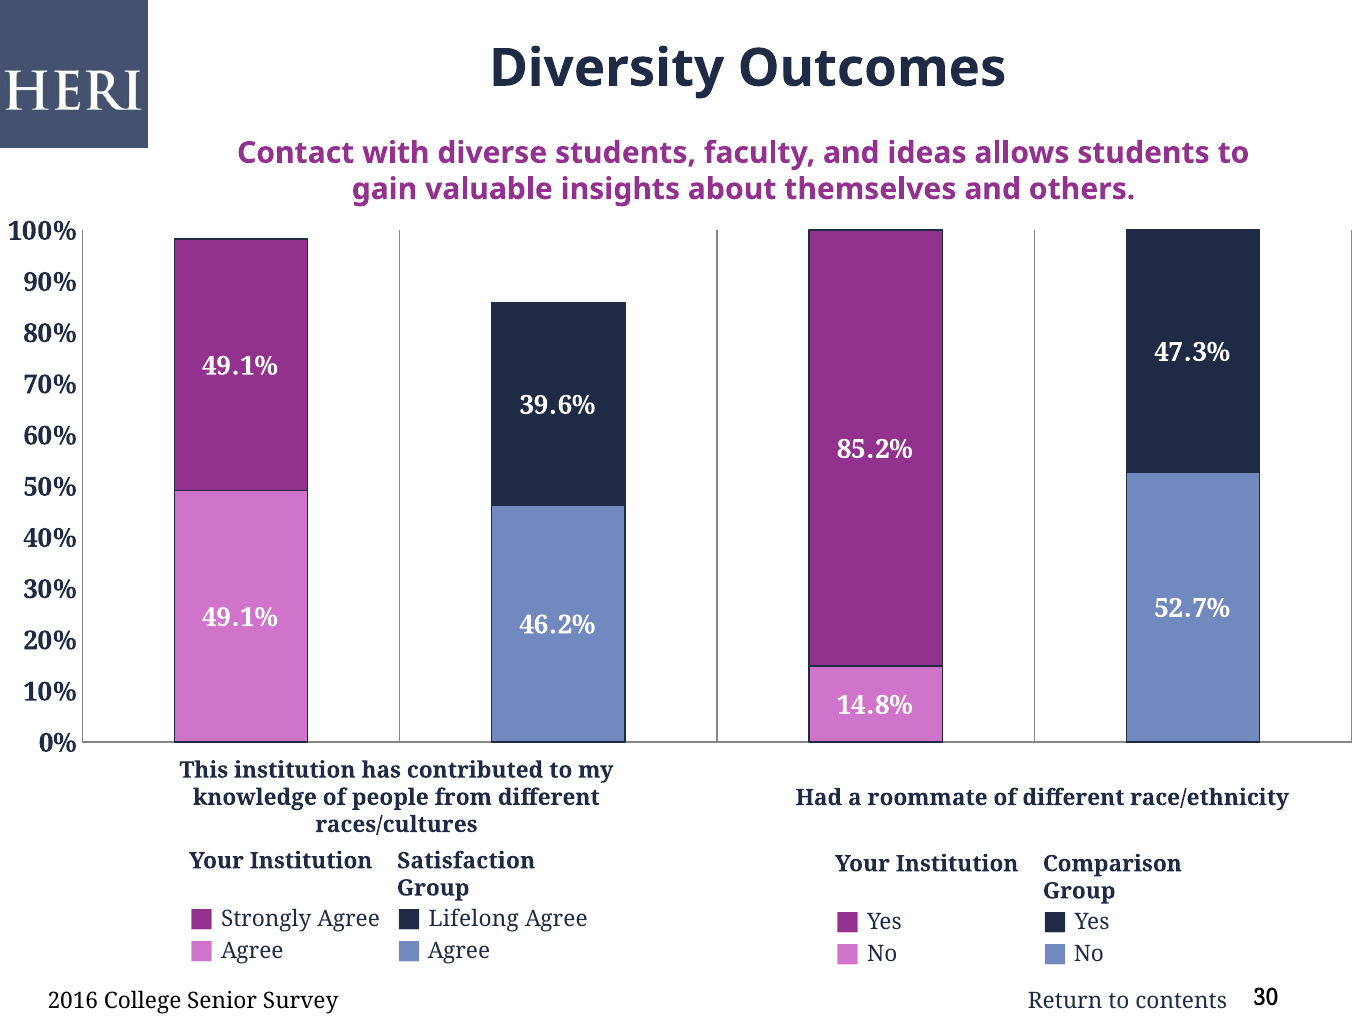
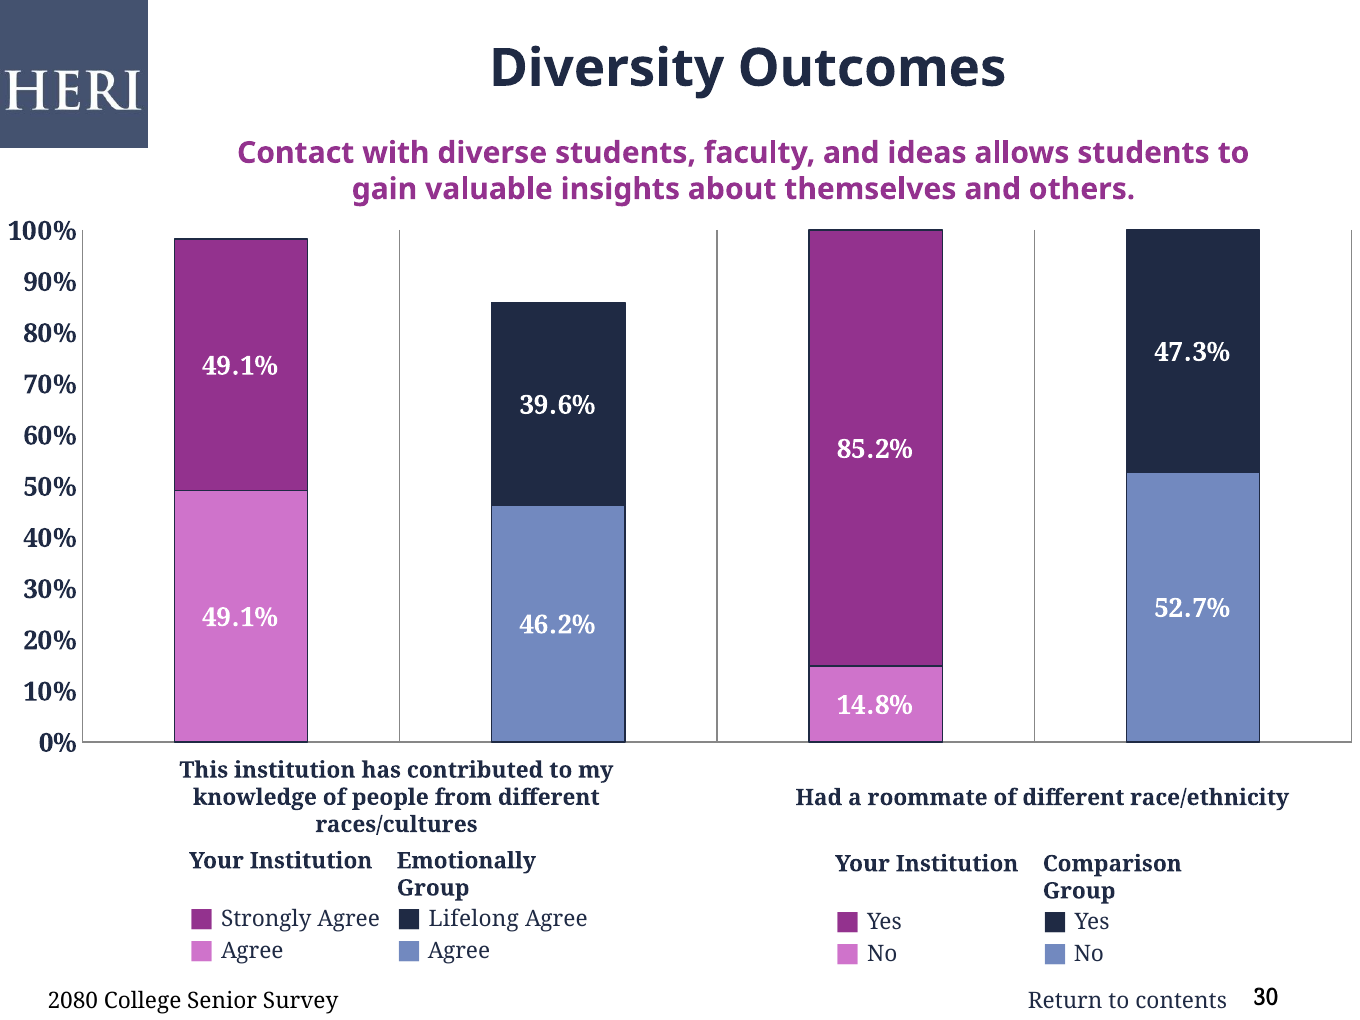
Satisfaction: Satisfaction -> Emotionally
2016: 2016 -> 2080
